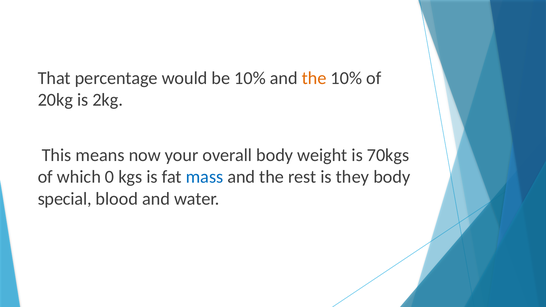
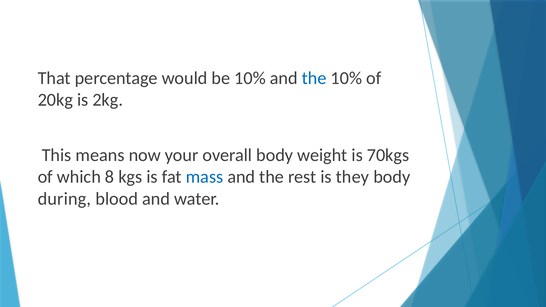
the at (314, 78) colour: orange -> blue
0: 0 -> 8
special: special -> during
